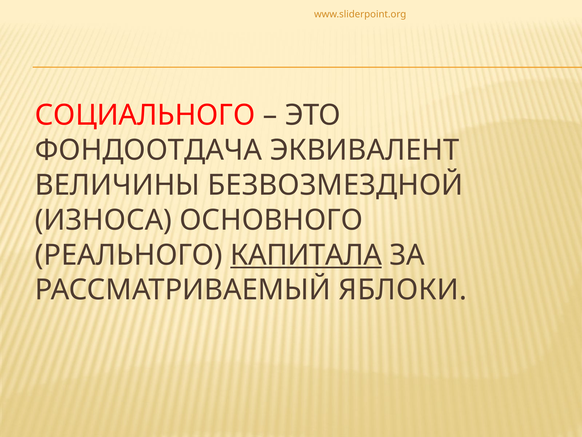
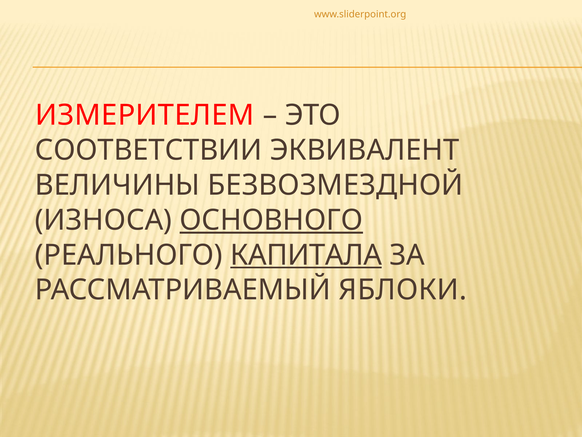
СОЦИАЛЬНОГО: СОЦИАЛЬНОГО -> ИЗМЕРИТЕЛЕМ
ФОНДООТДАЧА: ФОНДООТДАЧА -> СООТВЕТСТВИИ
ОСНОВНОГО underline: none -> present
